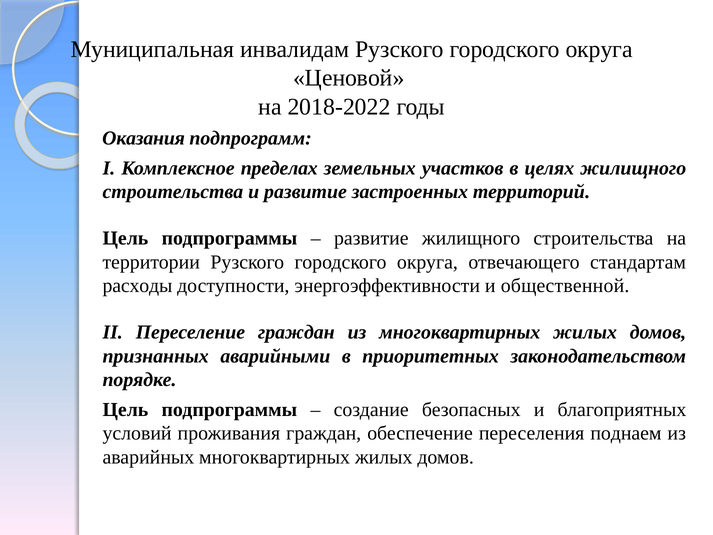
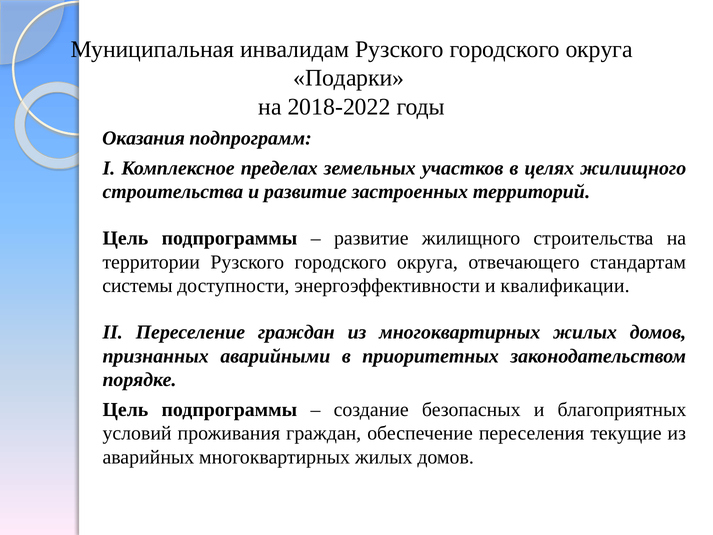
Ценовой: Ценовой -> Подарки
расходы: расходы -> системы
общественной: общественной -> квалификации
поднаем: поднаем -> текущие
